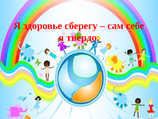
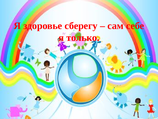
твердо: твердо -> только
